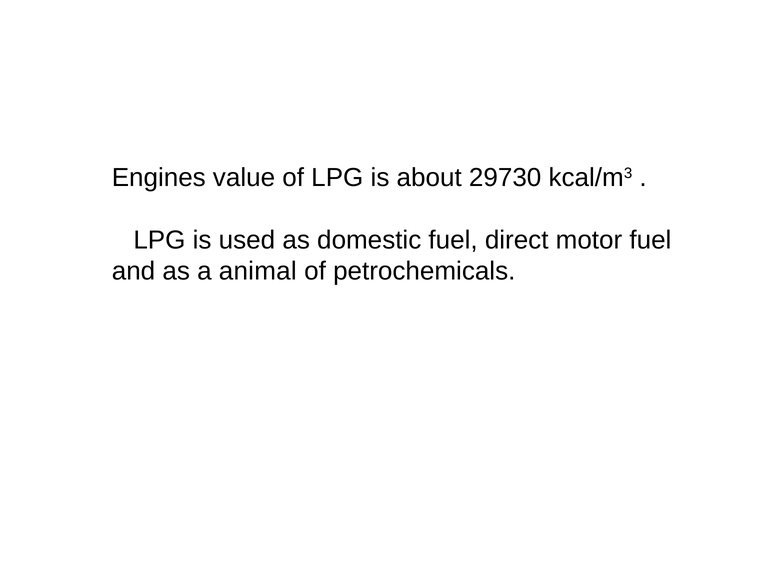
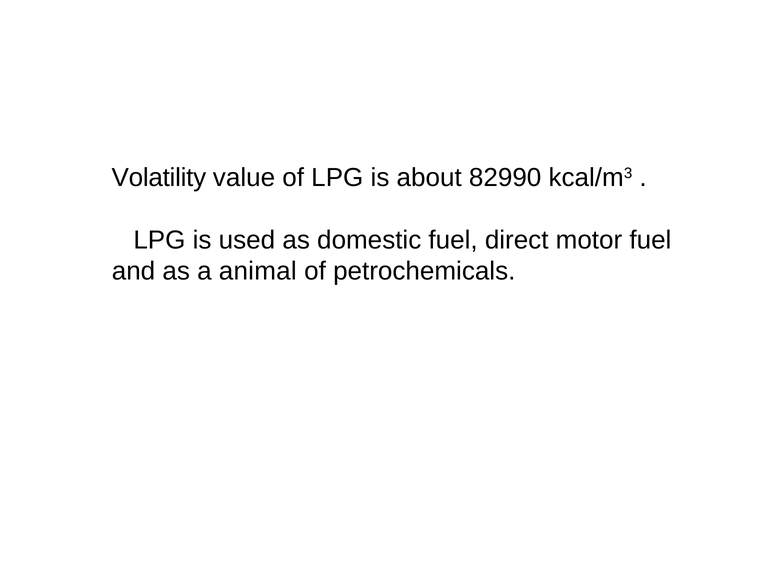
Engines: Engines -> Volatility
29730: 29730 -> 82990
